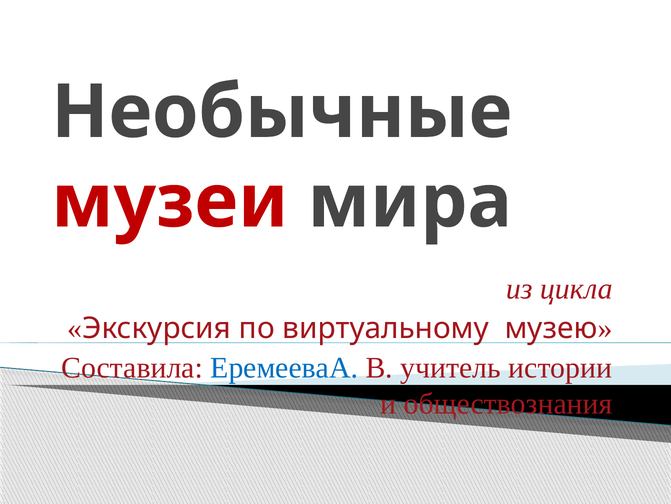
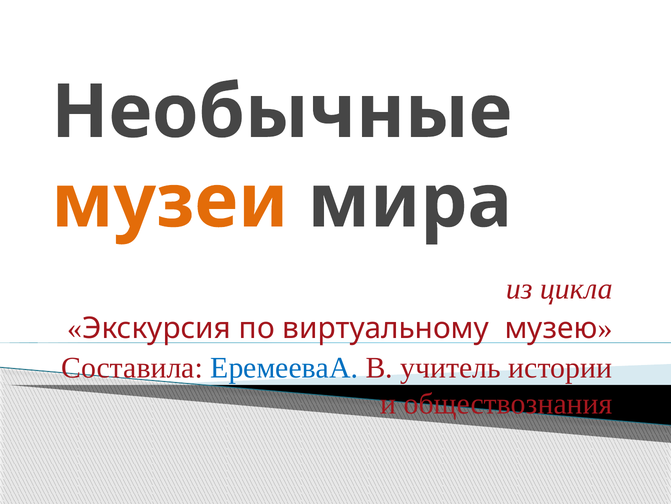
музеи colour: red -> orange
